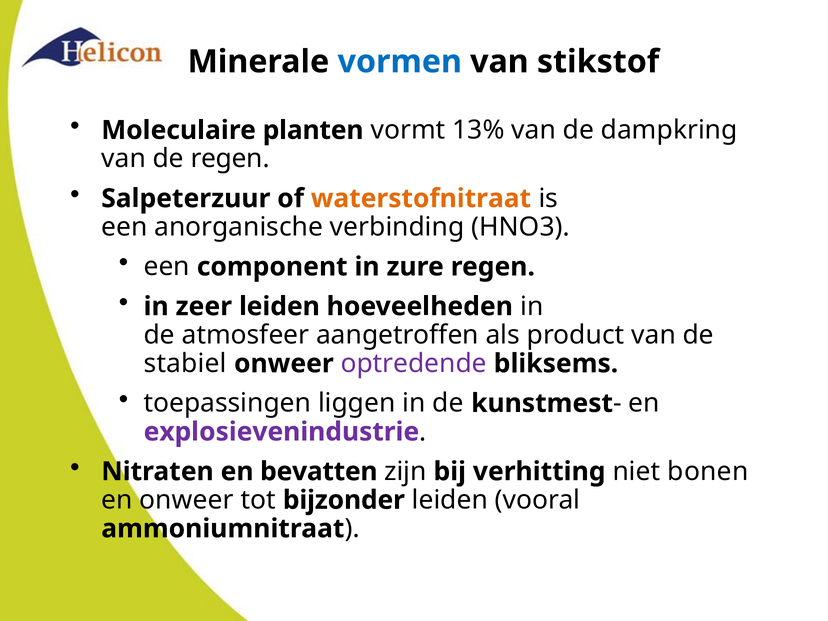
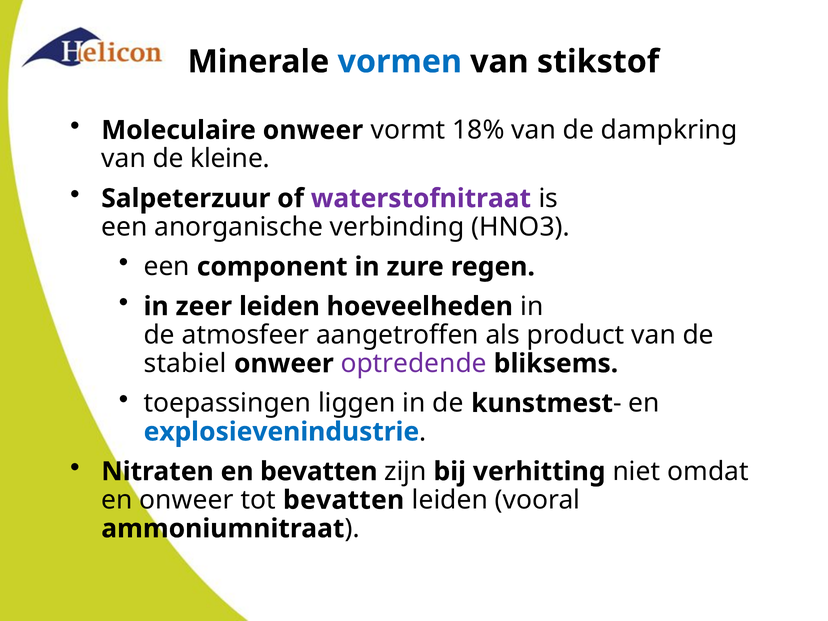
Moleculaire planten: planten -> onweer
13%: 13% -> 18%
de regen: regen -> kleine
waterstofnitraat colour: orange -> purple
explosievenindustrie colour: purple -> blue
bonen: bonen -> omdat
tot bijzonder: bijzonder -> bevatten
